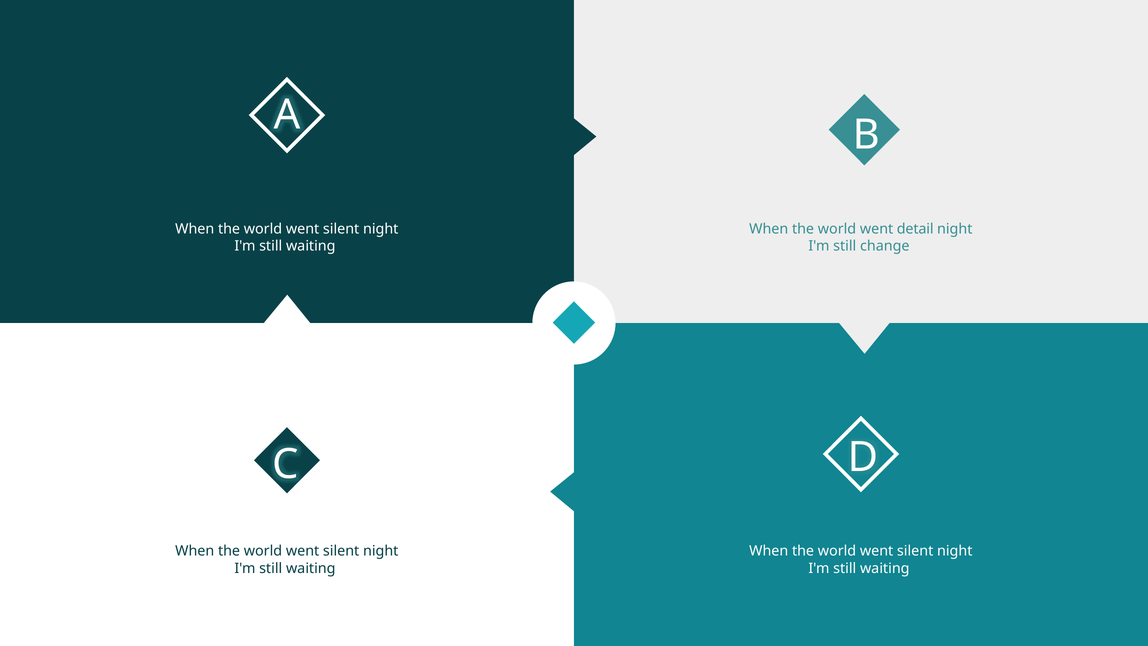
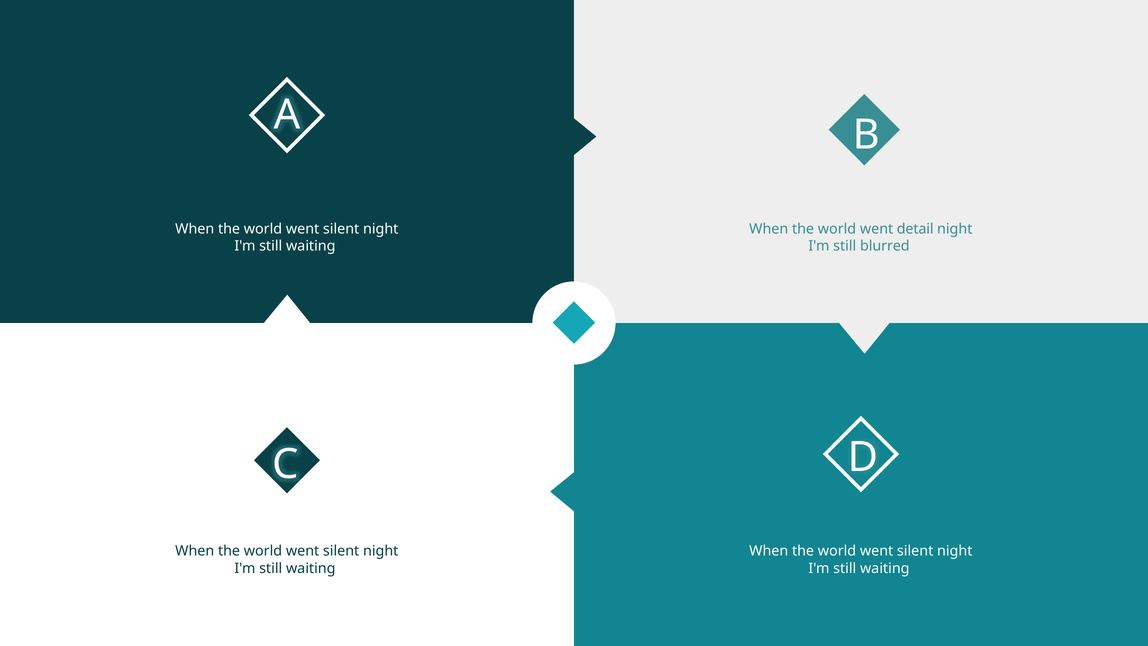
change: change -> blurred
